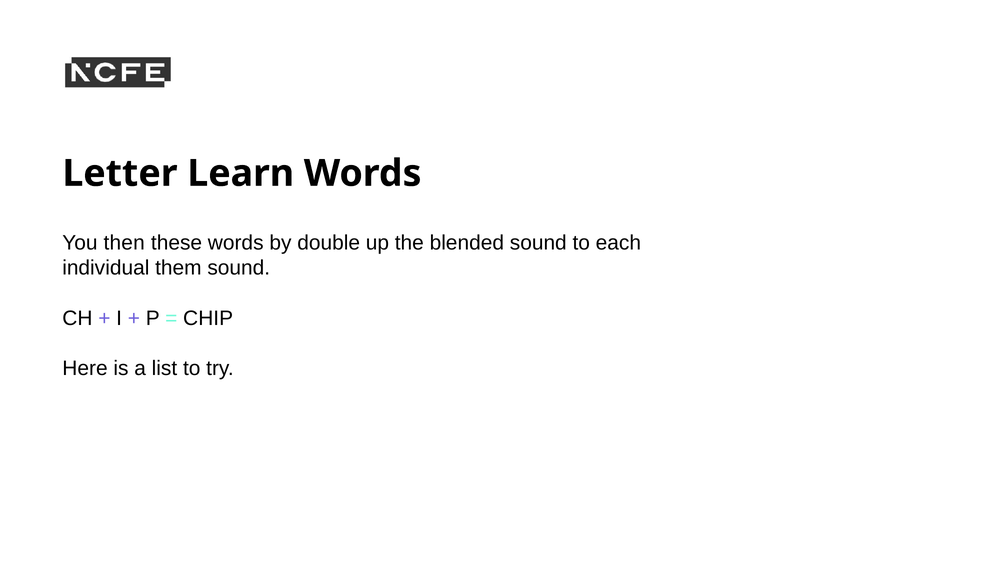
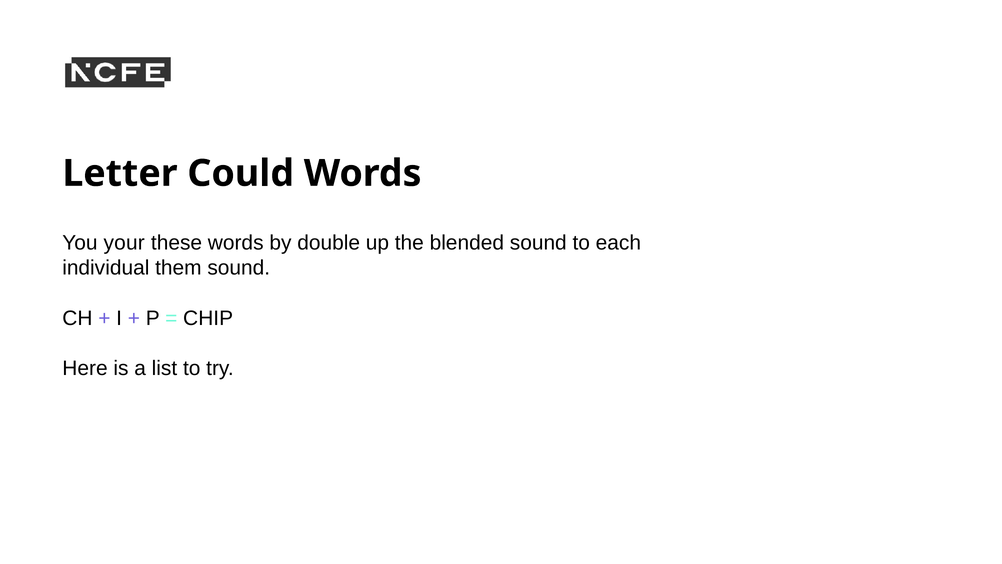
Learn: Learn -> Could
then: then -> your
